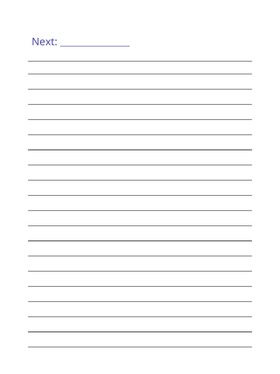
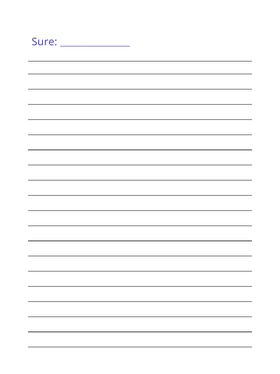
Next: Next -> Sure
